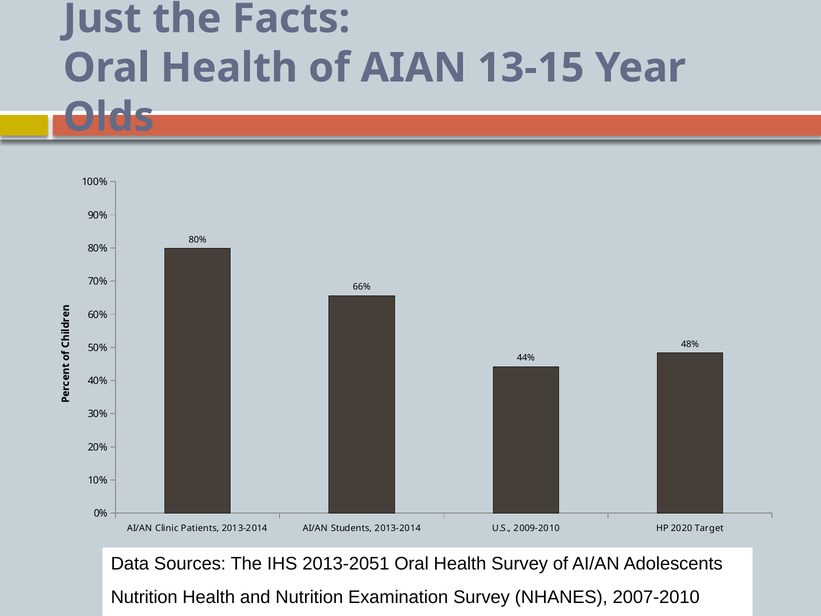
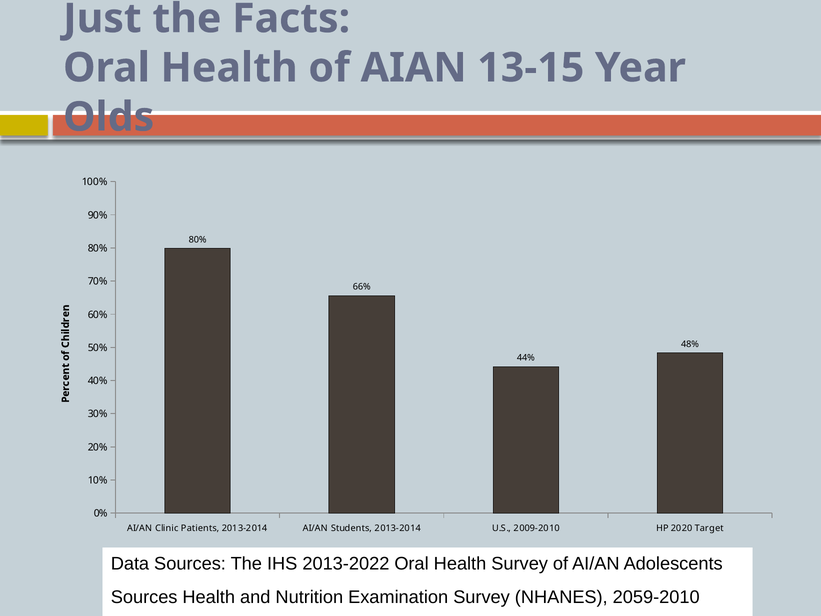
2013-2051: 2013-2051 -> 2013-2022
Nutrition at (144, 597): Nutrition -> Sources
2007-2010: 2007-2010 -> 2059-2010
